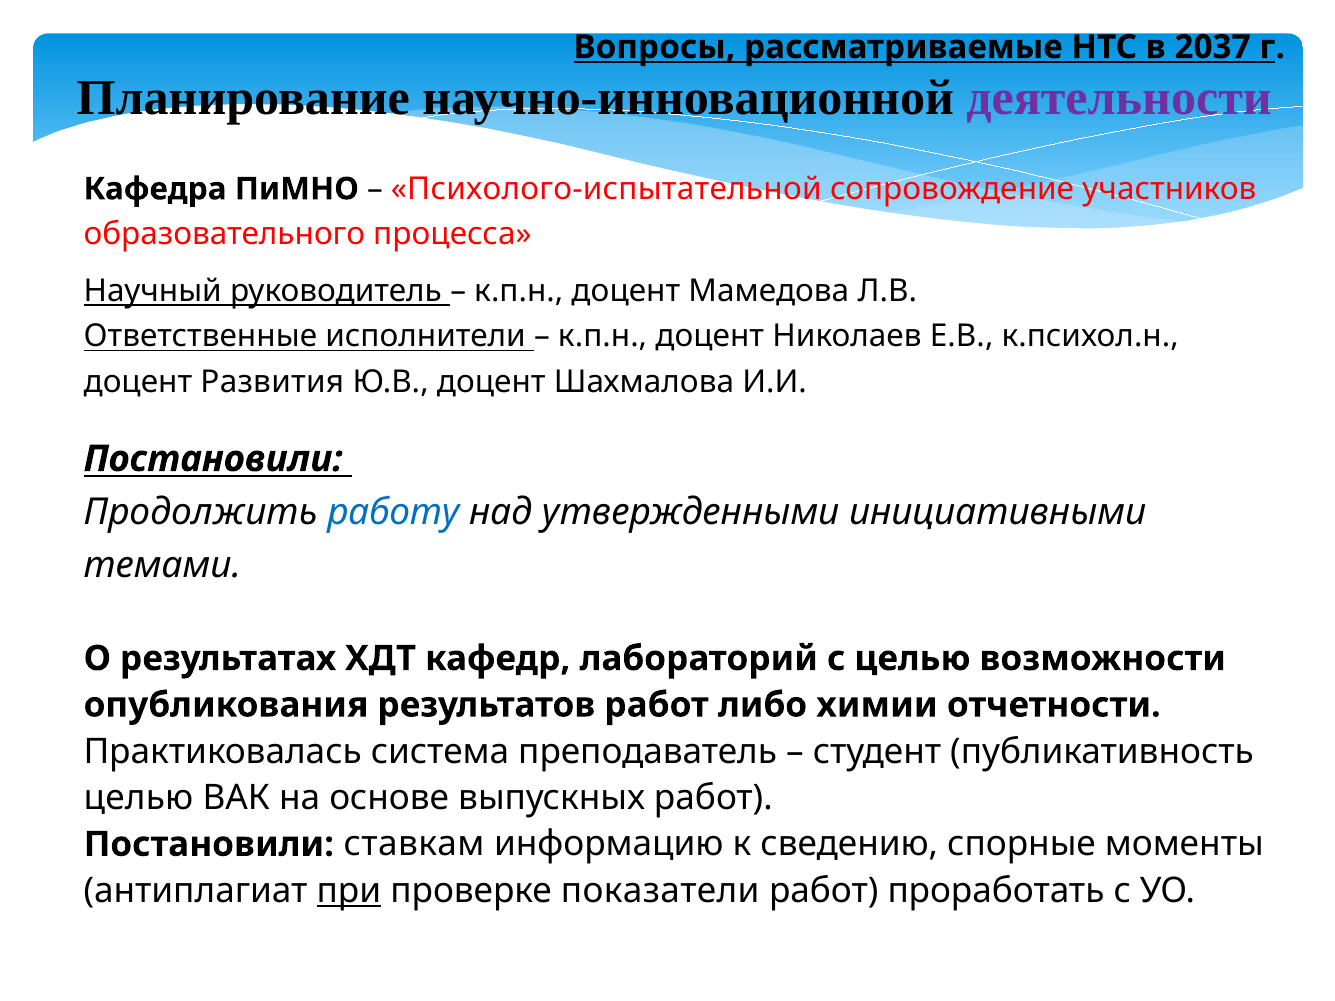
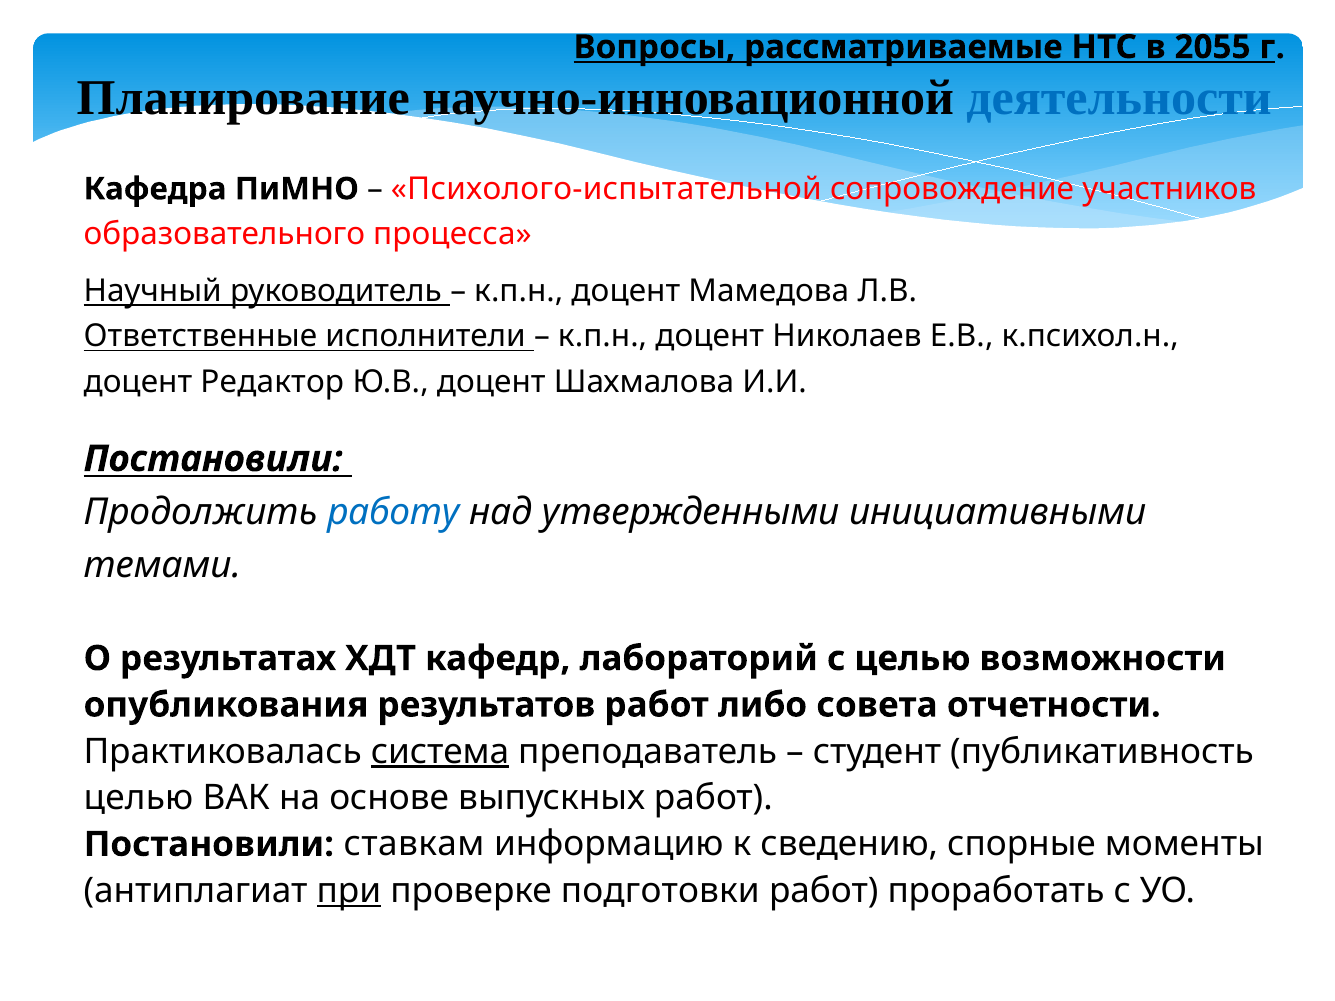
2037: 2037 -> 2055
деятельности colour: purple -> blue
Развития: Развития -> Редактор
химии: химии -> совета
система underline: none -> present
показатели: показатели -> подготовки
